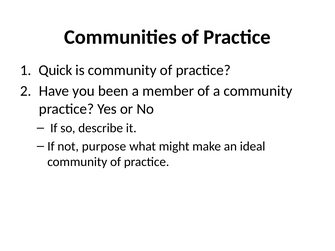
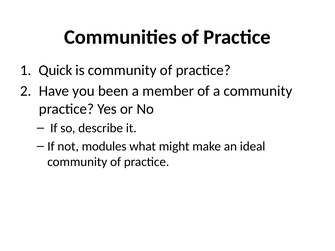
purpose: purpose -> modules
